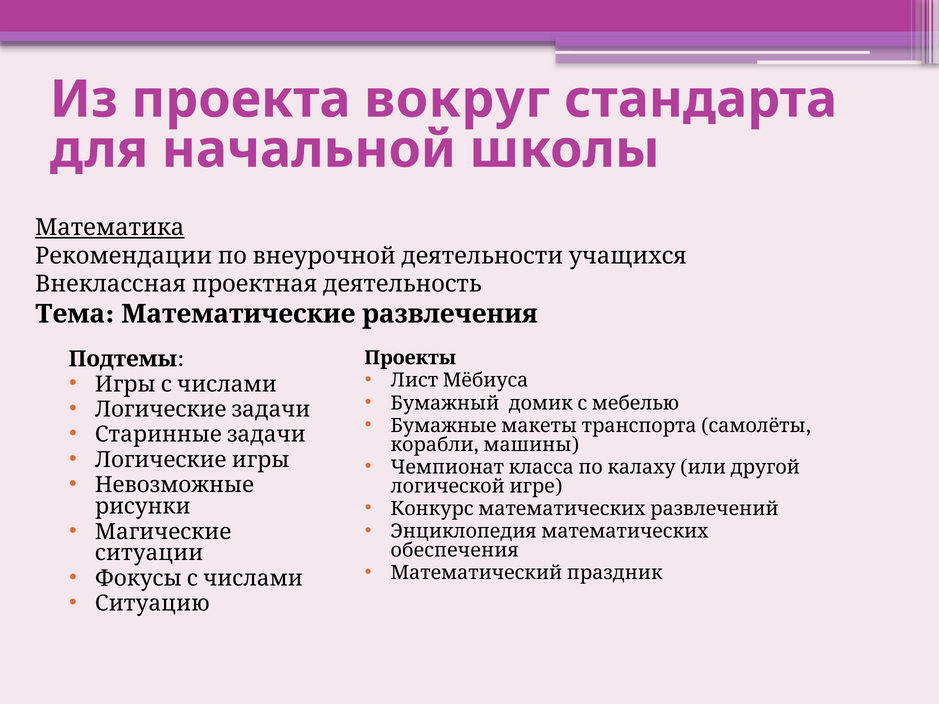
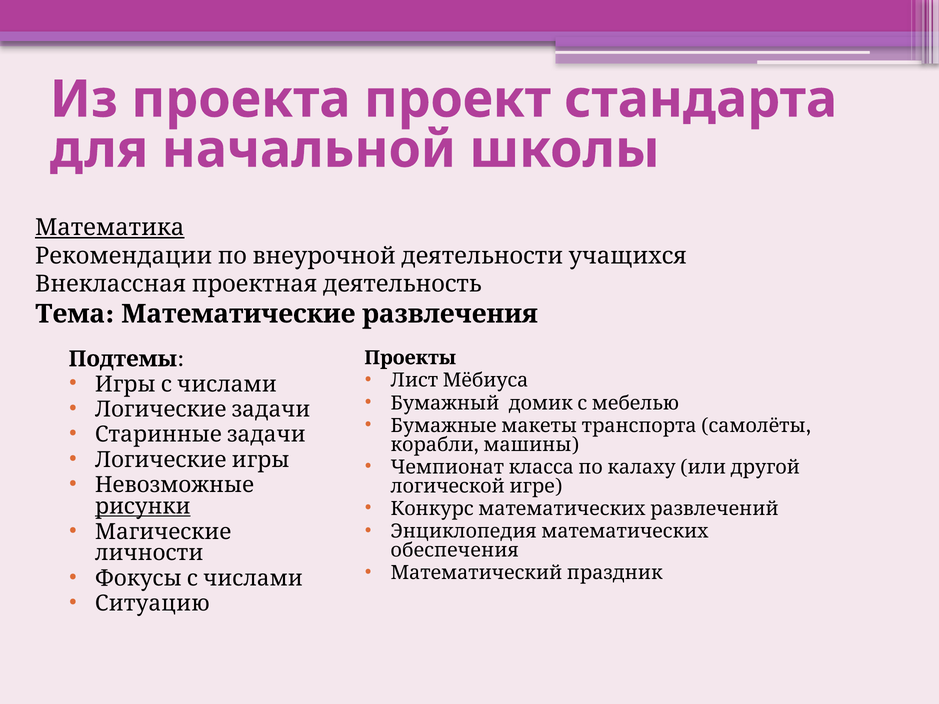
вокруг: вокруг -> проект
рисунки underline: none -> present
ситуации: ситуации -> личности
